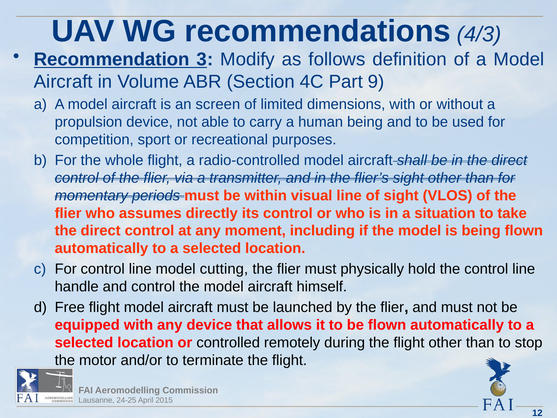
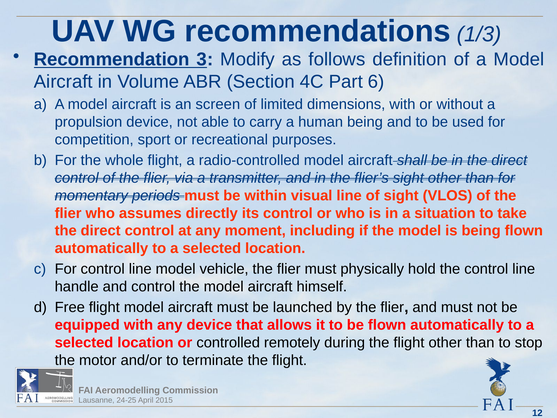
4/3: 4/3 -> 1/3
9: 9 -> 6
cutting: cutting -> vehicle
